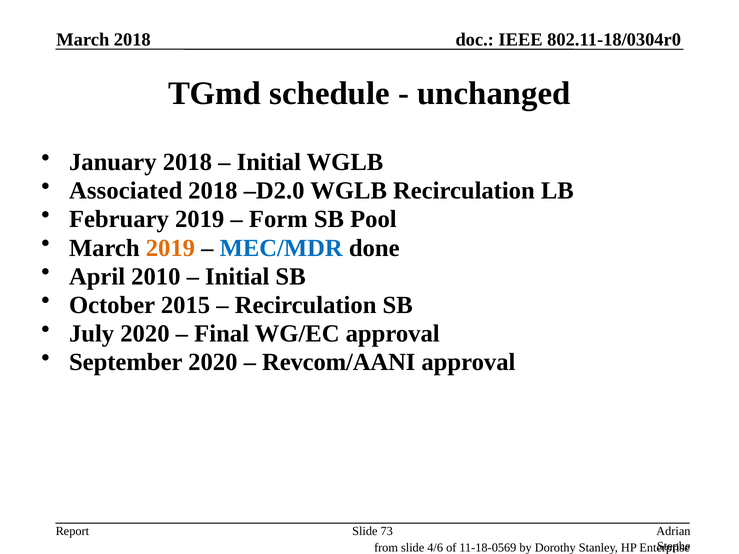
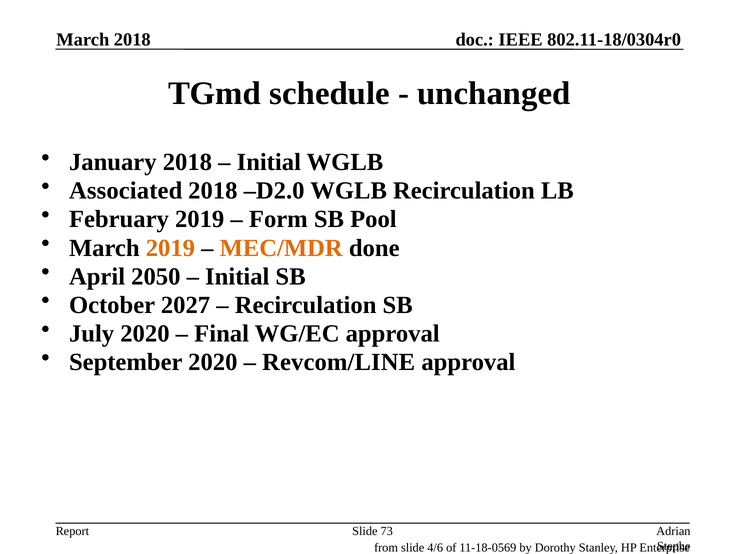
MEC/MDR colour: blue -> orange
2010: 2010 -> 2050
2015: 2015 -> 2027
Revcom/AANI: Revcom/AANI -> Revcom/LINE
